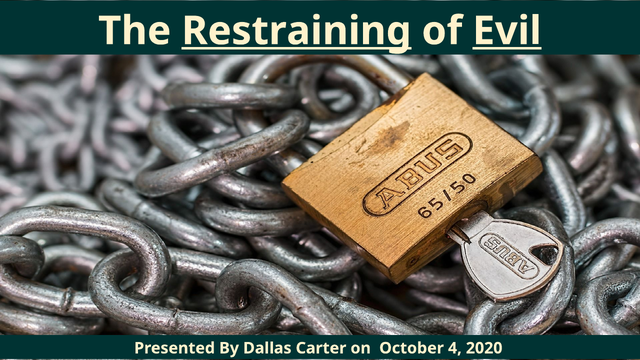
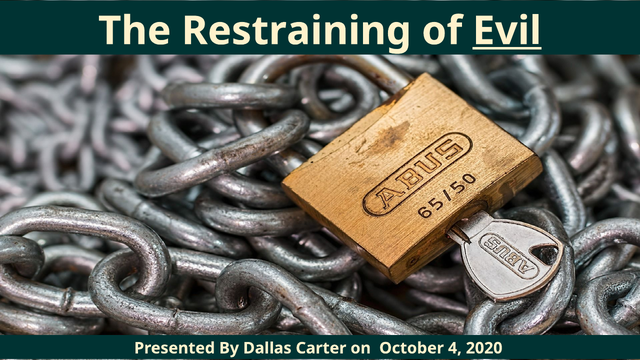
Restraining underline: present -> none
